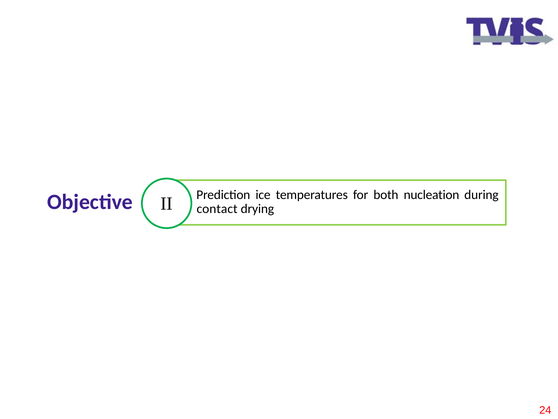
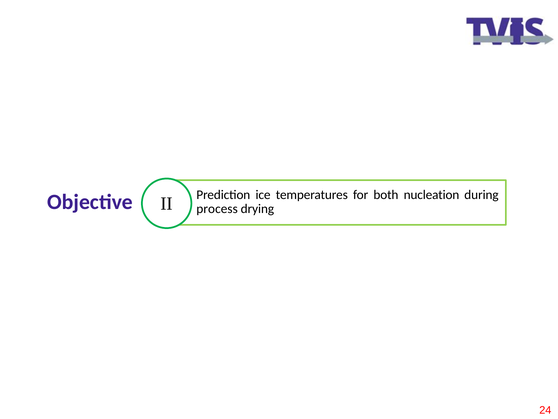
contact: contact -> process
